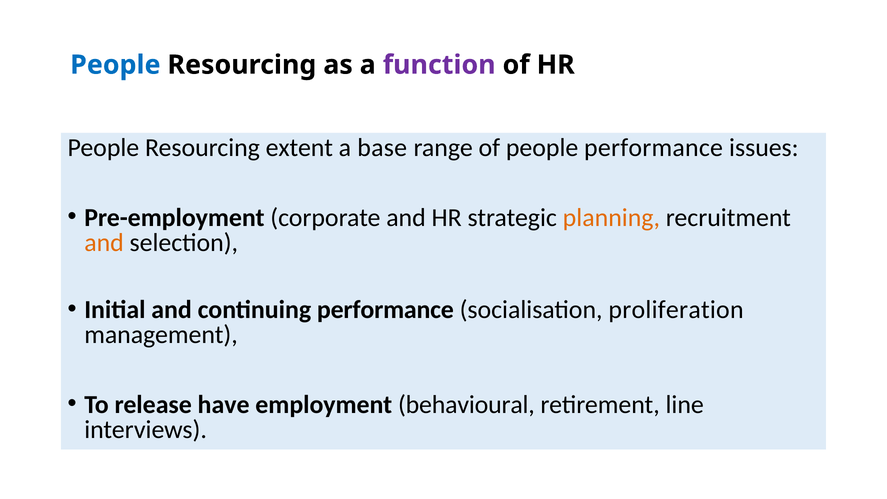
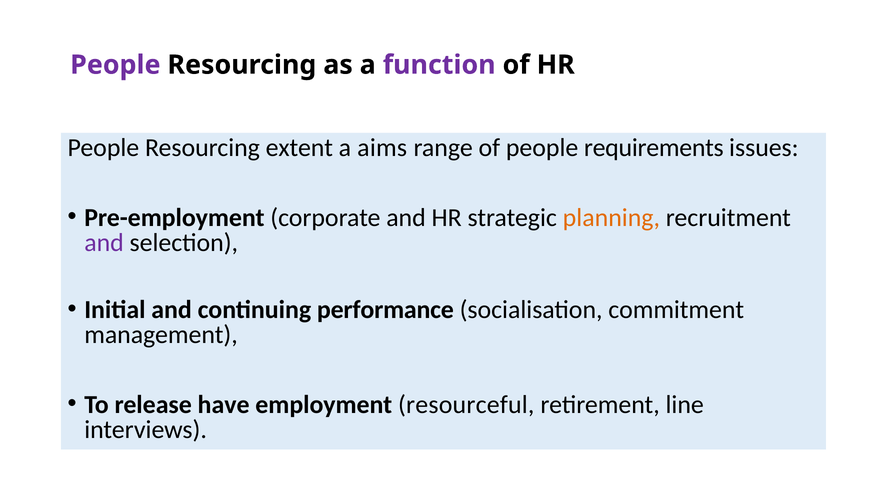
People at (115, 65) colour: blue -> purple
base: base -> aims
people performance: performance -> requirements
and at (104, 243) colour: orange -> purple
proliferation: proliferation -> commitment
behavioural: behavioural -> resourceful
